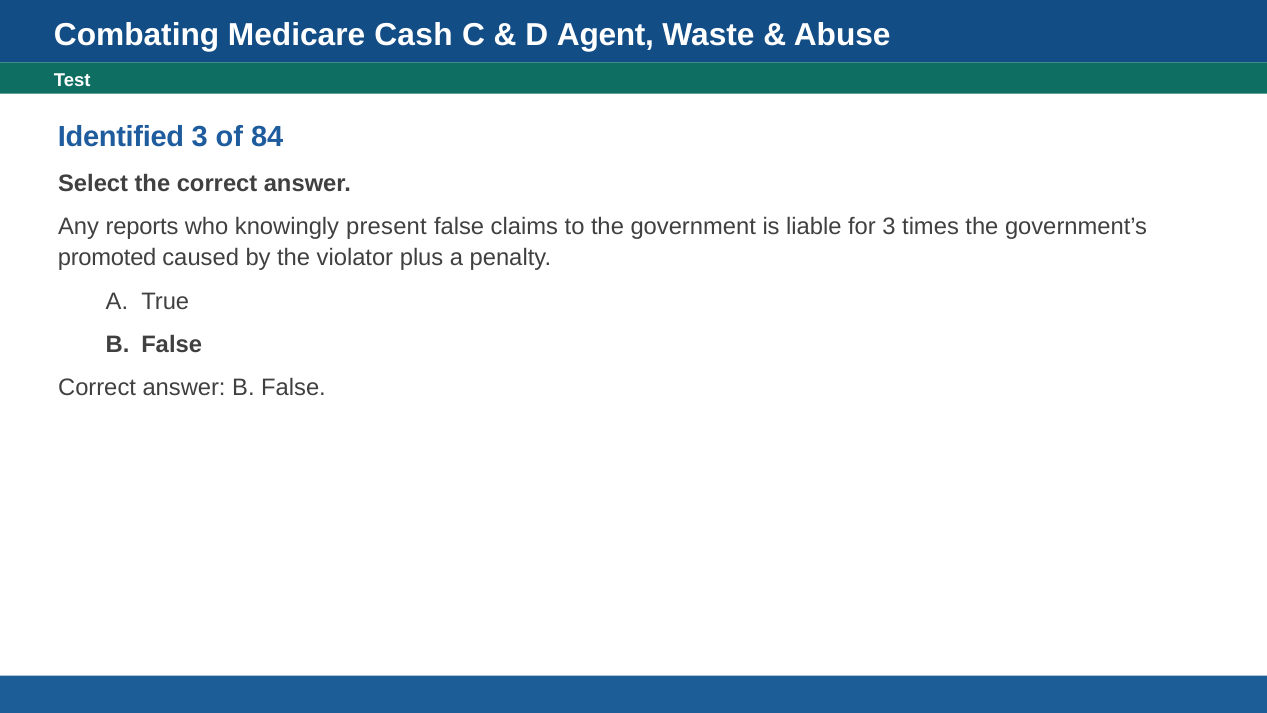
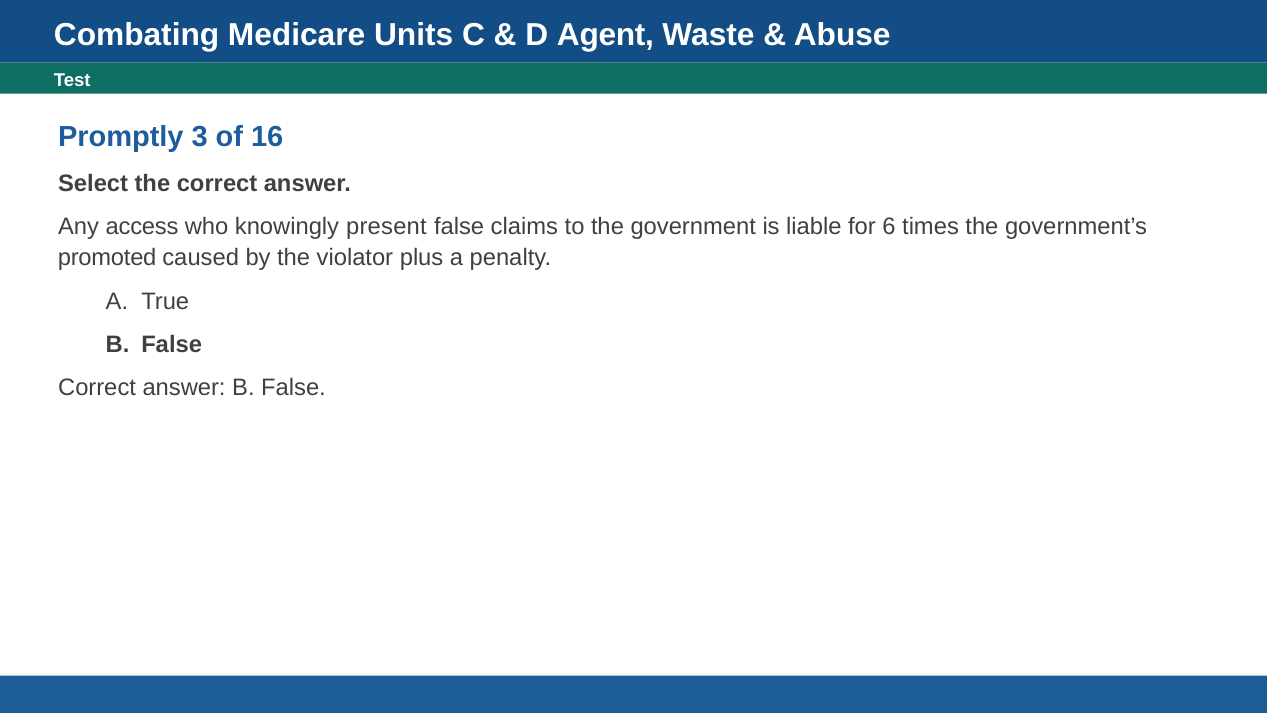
Cash: Cash -> Units
Identified: Identified -> Promptly
84: 84 -> 16
reports: reports -> access
for 3: 3 -> 6
